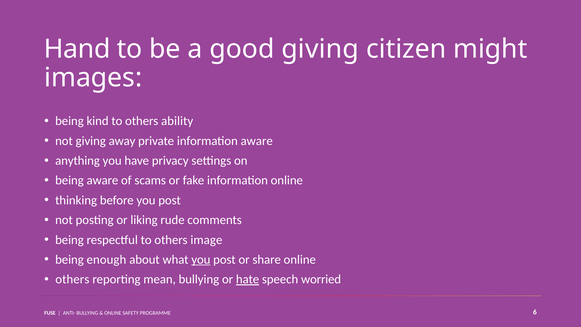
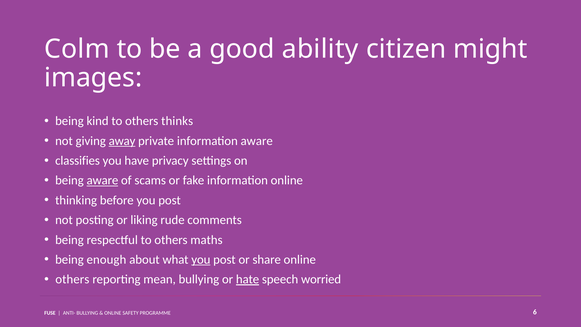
Hand: Hand -> Colm
good giving: giving -> ability
ability: ability -> thinks
away underline: none -> present
anything: anything -> classifies
aware at (102, 180) underline: none -> present
image: image -> maths
